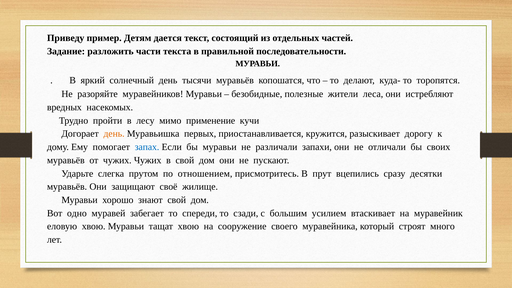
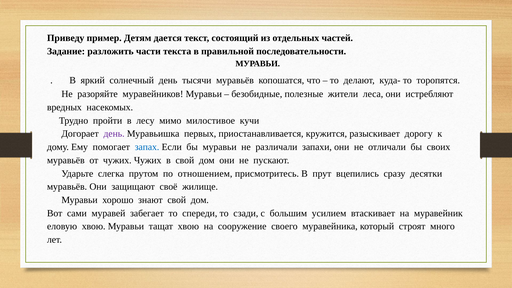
применение: применение -> милостивое
день at (114, 134) colour: orange -> purple
одно: одно -> сами
